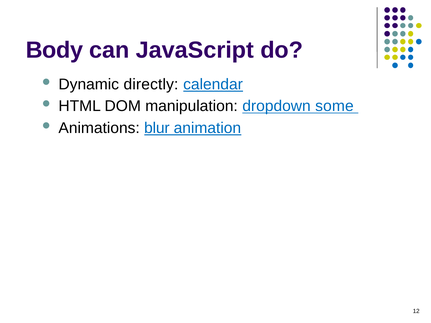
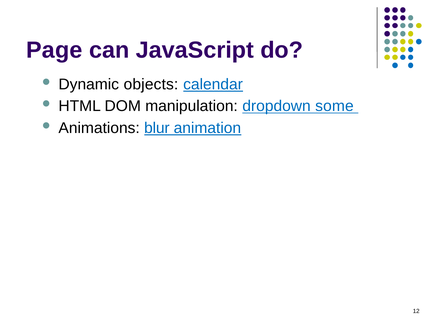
Body: Body -> Page
directly: directly -> objects
